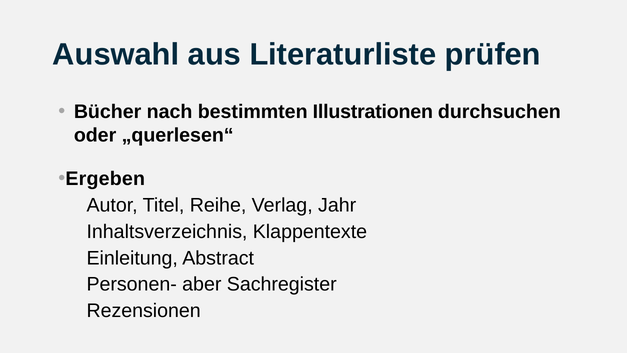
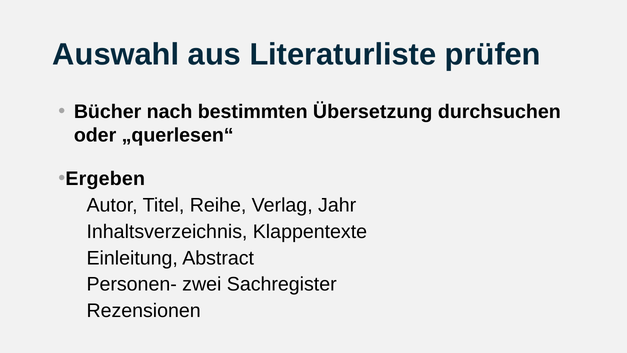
Illustrationen: Illustrationen -> Übersetzung
aber: aber -> zwei
